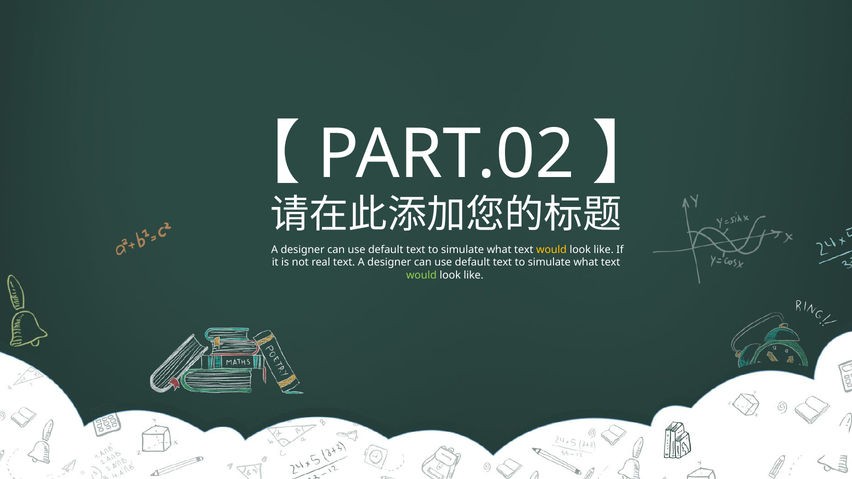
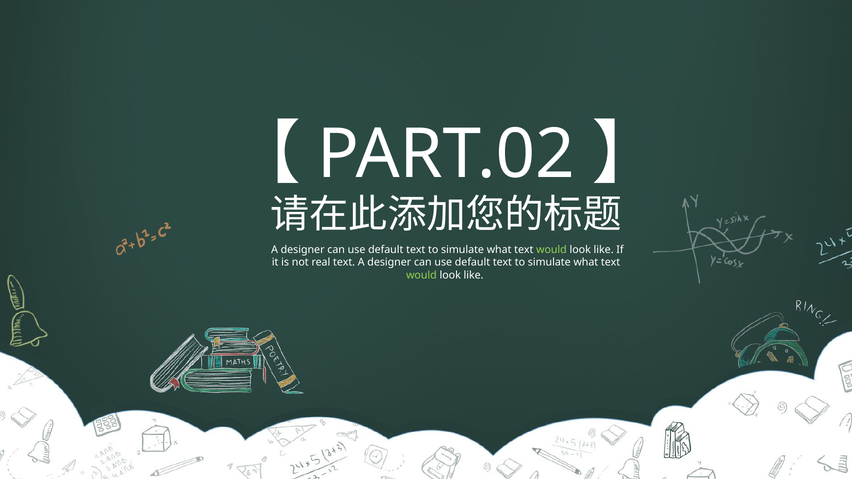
would at (551, 250) colour: yellow -> light green
